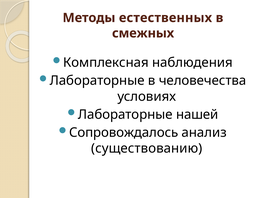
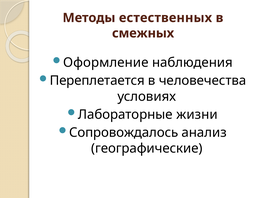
Комплексная: Комплексная -> Оформление
Лабораторные at (97, 81): Лабораторные -> Переплетается
нашей: нашей -> жизни
существованию: существованию -> географические
